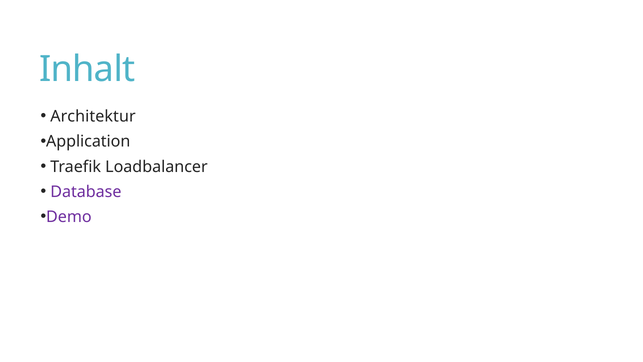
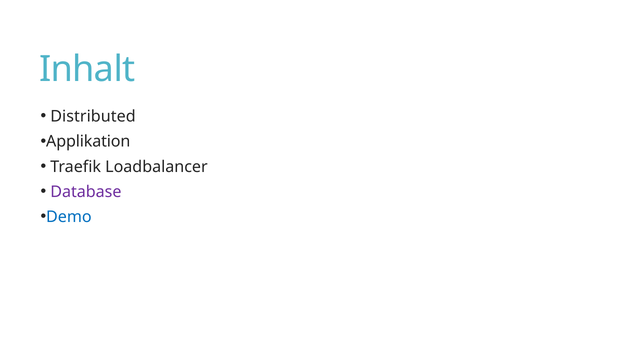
Architektur: Architektur -> Distributed
Application: Application -> Applikation
Demo colour: purple -> blue
